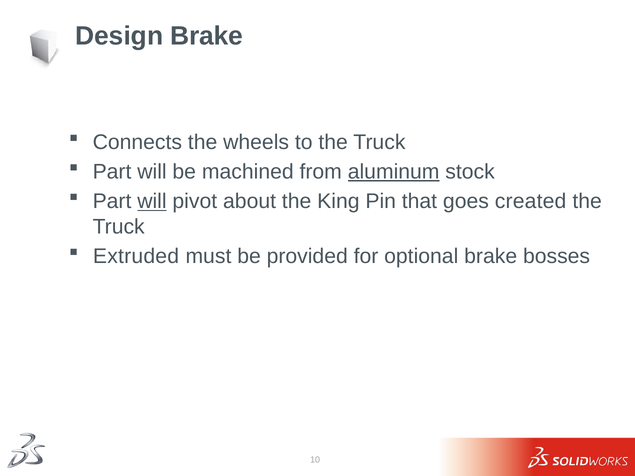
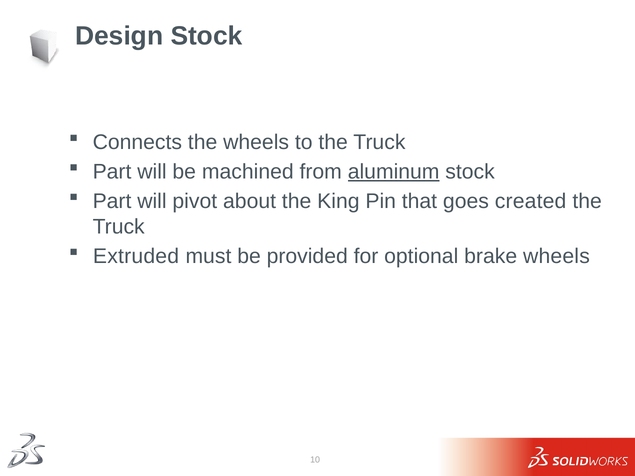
Design Brake: Brake -> Stock
will at (152, 201) underline: present -> none
brake bosses: bosses -> wheels
